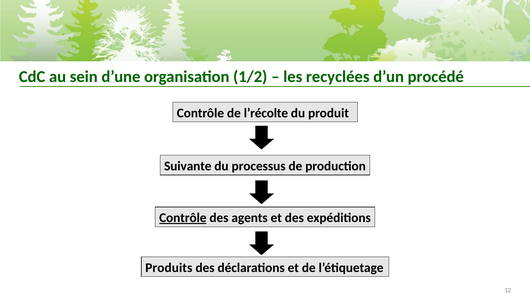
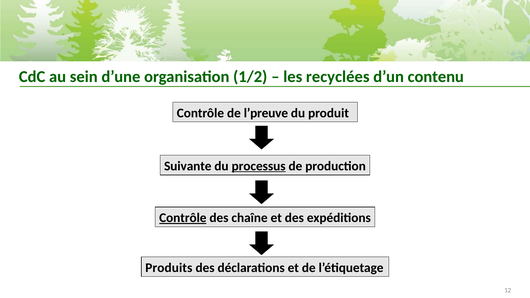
procédé: procédé -> contenu
l’récolte: l’récolte -> l’preuve
processus underline: none -> present
agents: agents -> chaîne
